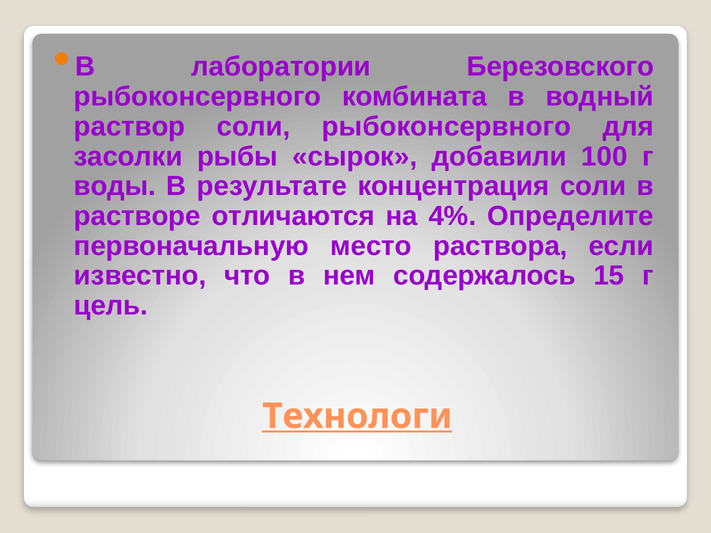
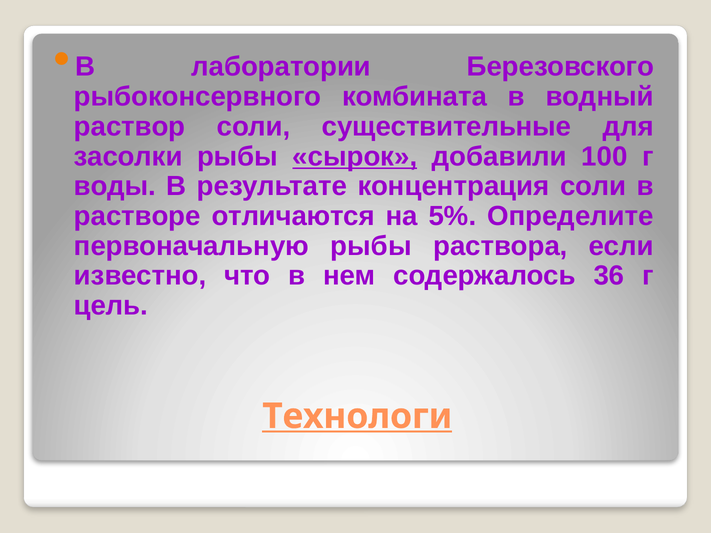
соли рыбоконсервного: рыбоконсервного -> существительные
сырок underline: none -> present
4%: 4% -> 5%
первоначальную место: место -> рыбы
15: 15 -> 36
